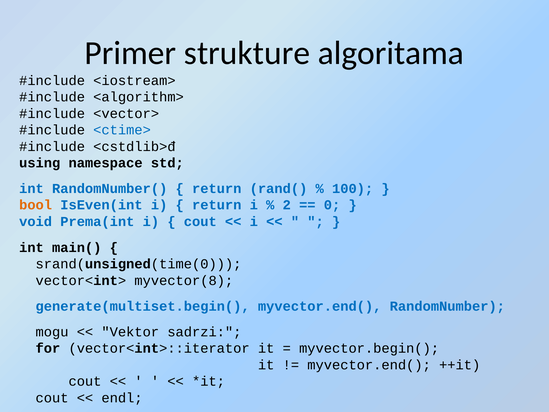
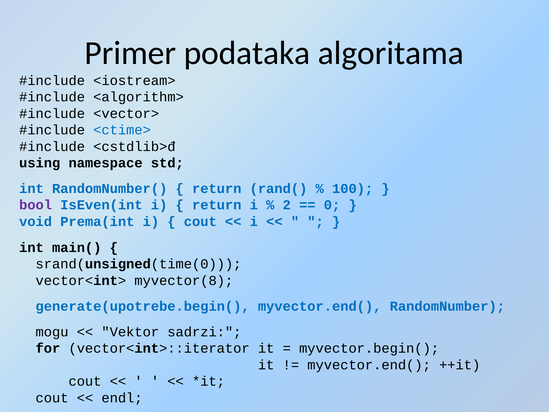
strukture: strukture -> podataka
bool colour: orange -> purple
generate(multiset.begin(: generate(multiset.begin( -> generate(upotrebe.begin(
